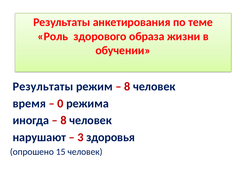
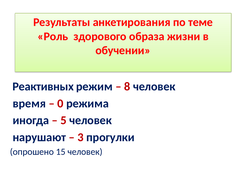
Результаты at (43, 86): Результаты -> Реактивных
8 at (64, 120): 8 -> 5
здоровья: здоровья -> прогулки
